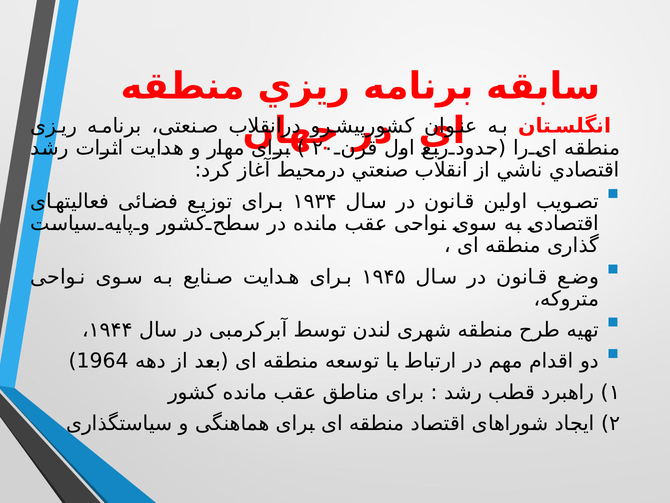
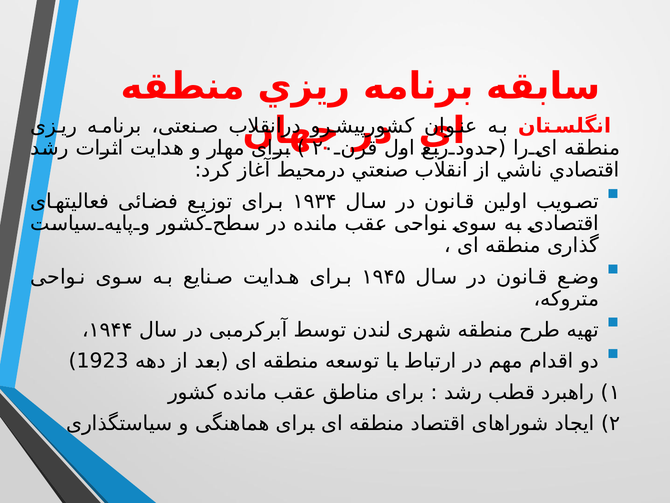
1964: 1964 -> 1923
